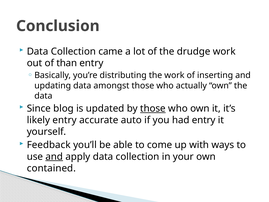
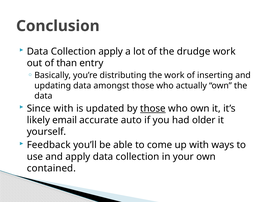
Collection came: came -> apply
Since blog: blog -> with
likely entry: entry -> email
had entry: entry -> older
and at (54, 156) underline: present -> none
